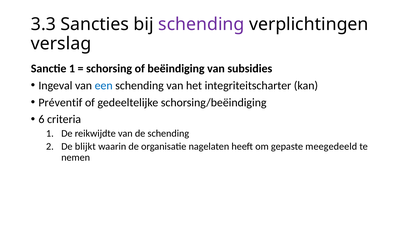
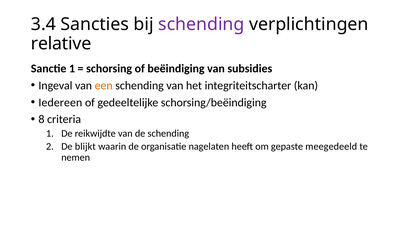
3.3: 3.3 -> 3.4
verslag: verslag -> relative
een colour: blue -> orange
Préventif: Préventif -> Iedereen
6: 6 -> 8
